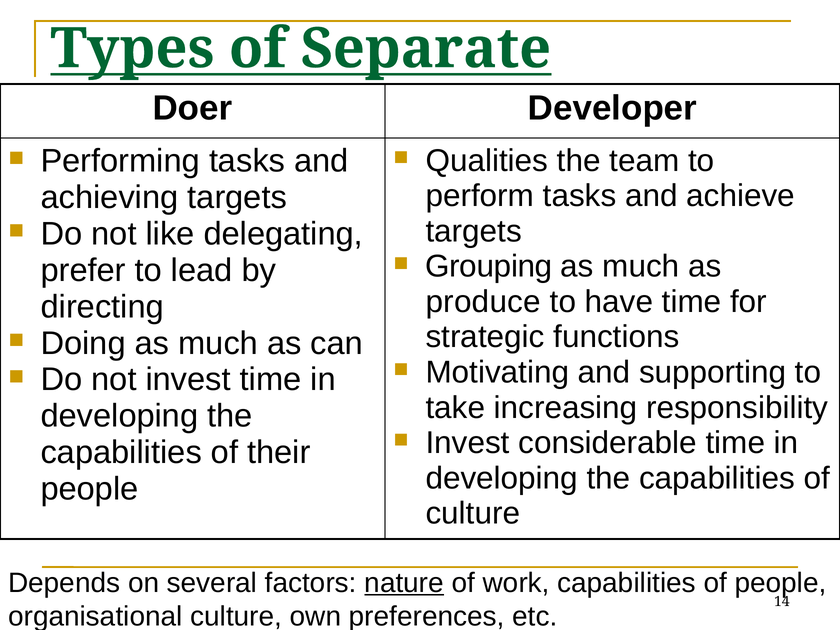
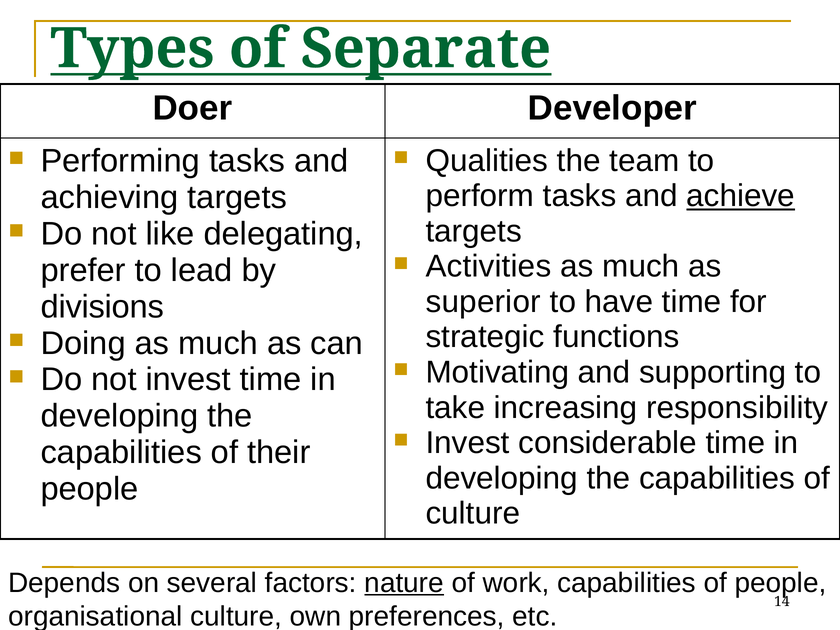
achieve underline: none -> present
Grouping: Grouping -> Activities
produce: produce -> superior
directing: directing -> divisions
